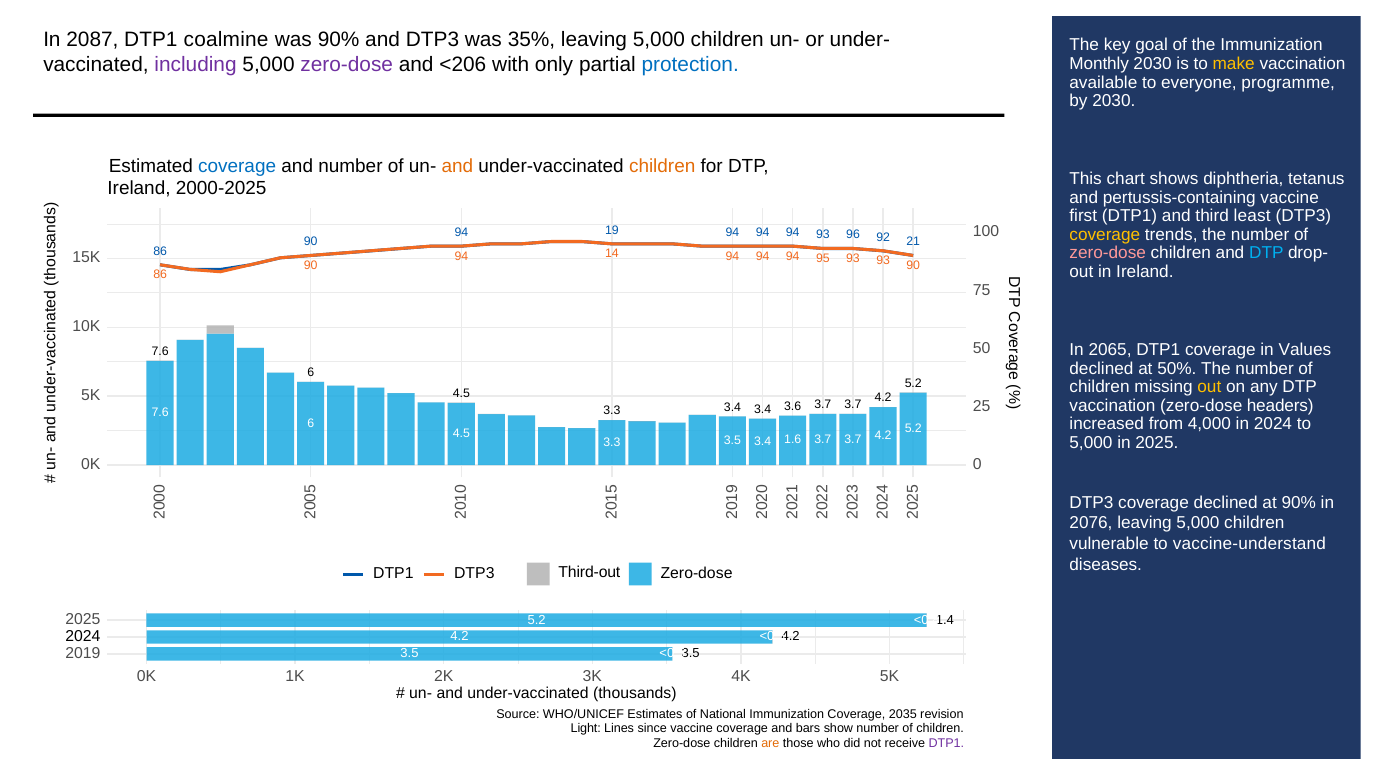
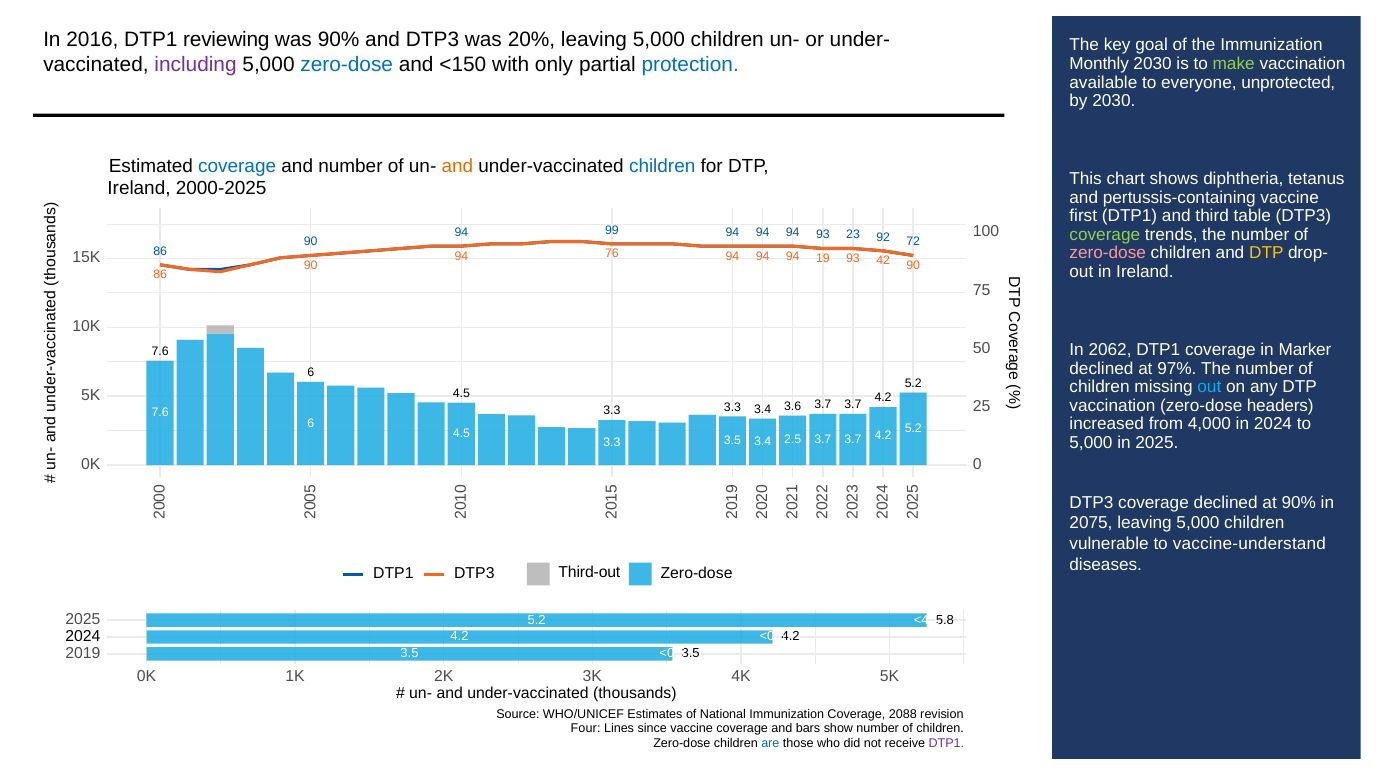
2087: 2087 -> 2016
coalmine: coalmine -> reviewing
35%: 35% -> 20%
zero-dose at (347, 65) colour: purple -> blue
<206: <206 -> <150
make colour: yellow -> light green
programme: programme -> unprotected
children at (662, 167) colour: orange -> blue
least: least -> table
coverage at (1105, 235) colour: yellow -> light green
19: 19 -> 99
96: 96 -> 23
21: 21 -> 72
DTP at (1266, 253) colour: light blue -> yellow
14: 14 -> 76
95: 95 -> 19
93 93: 93 -> 42
2065: 2065 -> 2062
Values: Values -> Marker
50%: 50% -> 97%
out at (1209, 387) colour: yellow -> light blue
3.3 3.4: 3.4 -> 3.3
1.6: 1.6 -> 2.5
2076: 2076 -> 2075
<0.8: <0.8 -> <4.1
1.4: 1.4 -> 5.8
2035: 2035 -> 2088
Light: Light -> Four
are colour: orange -> blue
